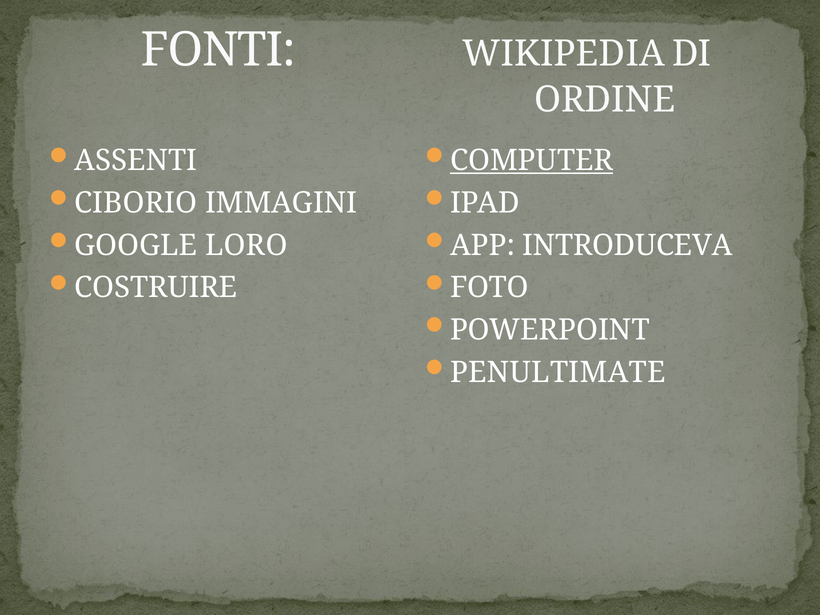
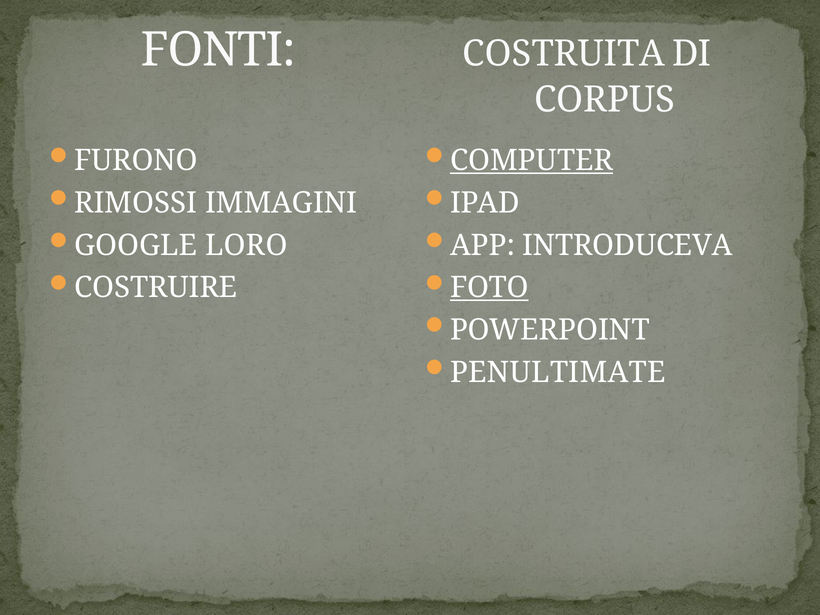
WIKIPEDIA: WIKIPEDIA -> COSTRUITA
ORDINE: ORDINE -> CORPUS
ASSENTI: ASSENTI -> FURONO
CIBORIO: CIBORIO -> RIMOSSI
FOTO underline: none -> present
